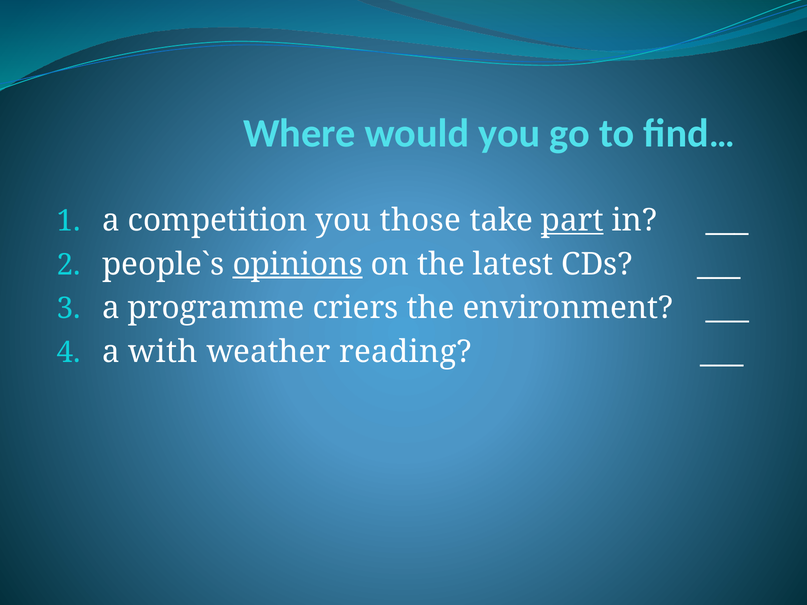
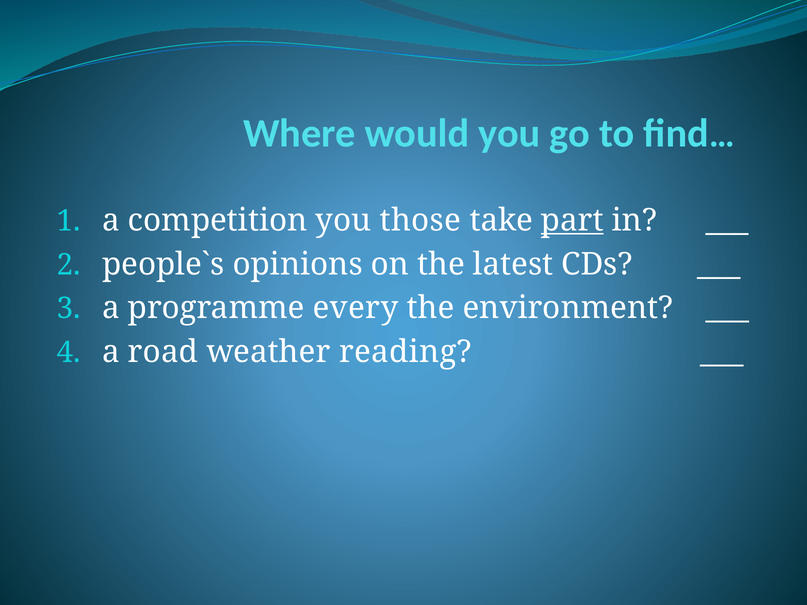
opinions underline: present -> none
criers: criers -> every
with: with -> road
